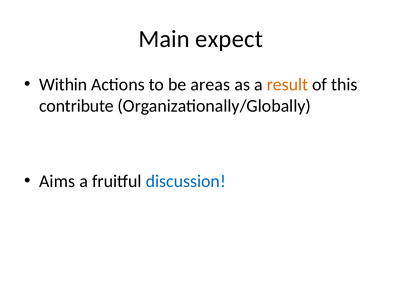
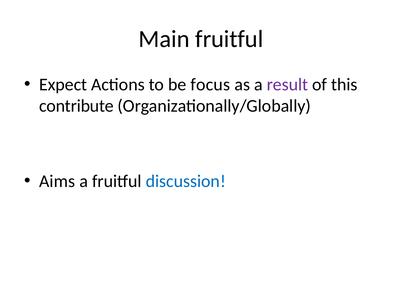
Main expect: expect -> fruitful
Within: Within -> Expect
areas: areas -> focus
result colour: orange -> purple
